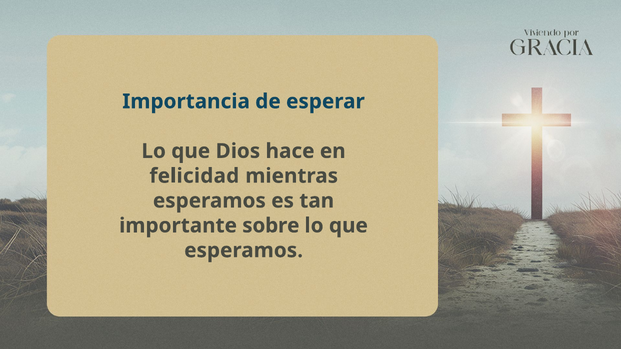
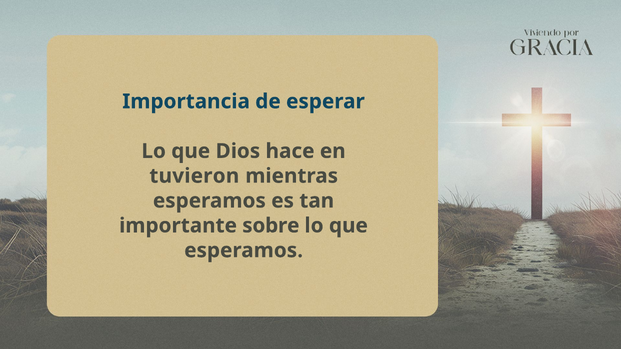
felicidad: felicidad -> tuvieron
